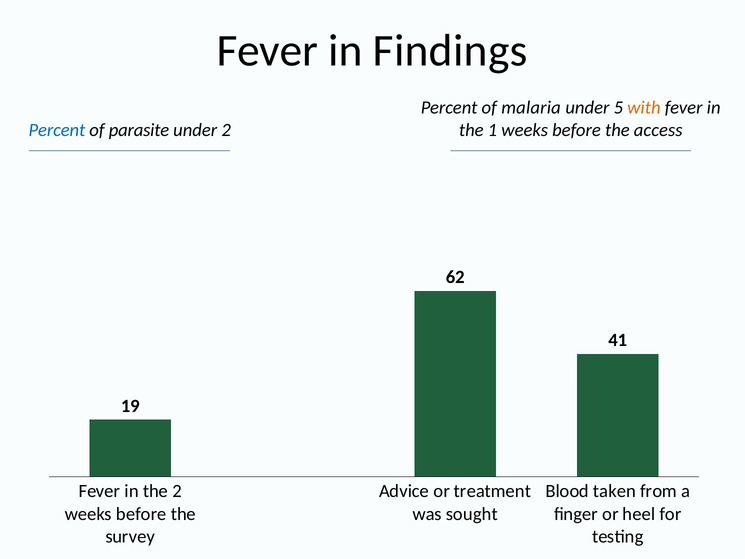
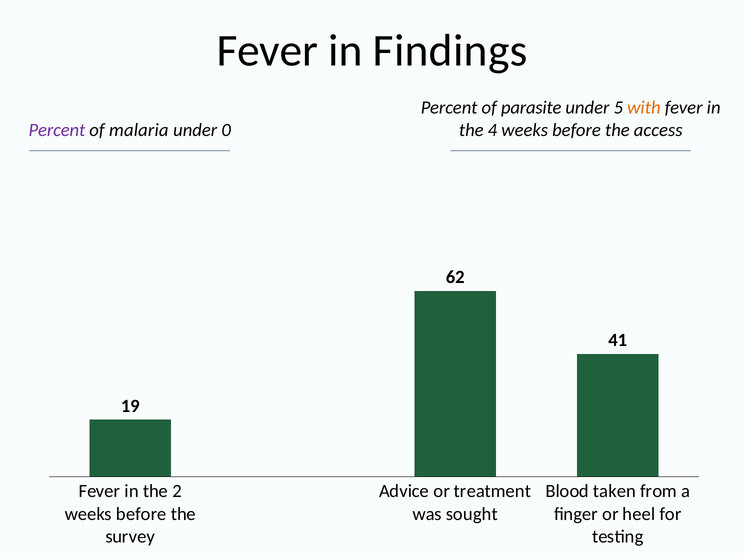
malaria: malaria -> parasite
1: 1 -> 4
Percent at (57, 130) colour: blue -> purple
parasite: parasite -> malaria
under 2: 2 -> 0
